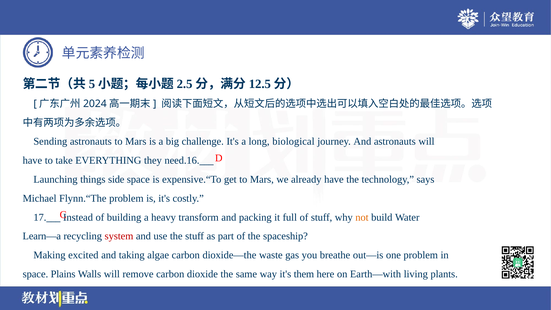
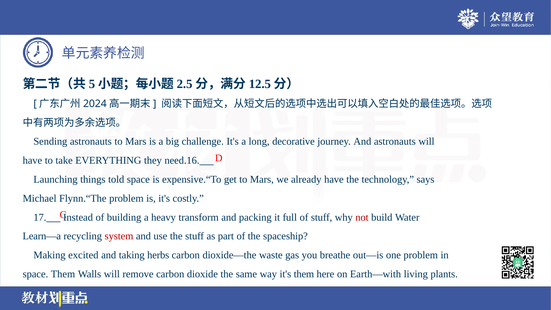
biological: biological -> decorative
side: side -> told
not colour: orange -> red
algae: algae -> herbs
space Plains: Plains -> Them
